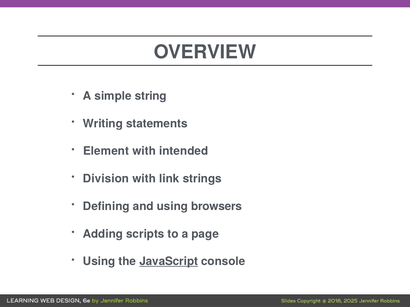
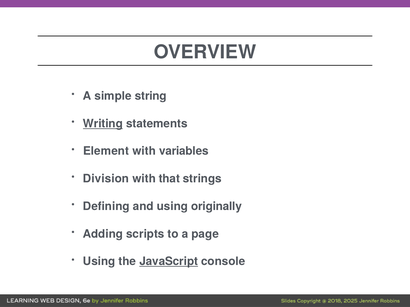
Writing underline: none -> present
intended: intended -> variables
link: link -> that
browsers: browsers -> originally
